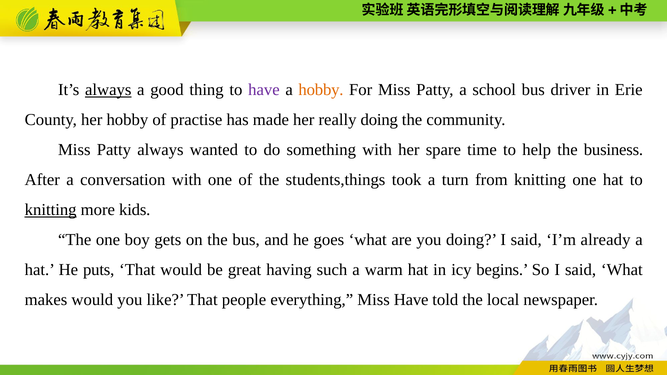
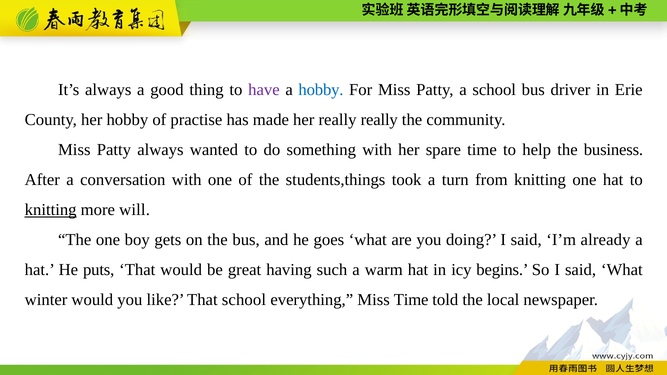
always at (108, 90) underline: present -> none
hobby at (321, 90) colour: orange -> blue
really doing: doing -> really
kids: kids -> will
makes: makes -> winter
That people: people -> school
Miss Have: Have -> Time
